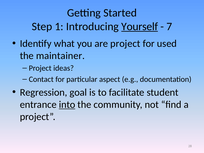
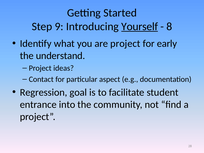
1: 1 -> 9
7: 7 -> 8
used: used -> early
maintainer: maintainer -> understand
into underline: present -> none
